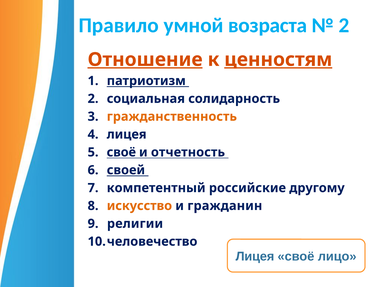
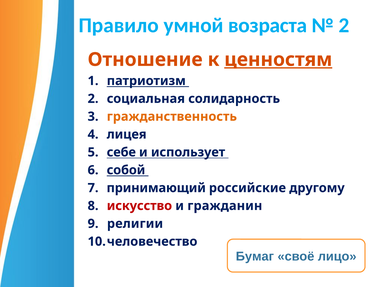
Отношение underline: present -> none
своё at (121, 152): своё -> себе
отчетность: отчетность -> использует
своей: своей -> собой
компетентный: компетентный -> принимающий
искусство colour: orange -> red
Лицея at (255, 257): Лицея -> Бумаг
